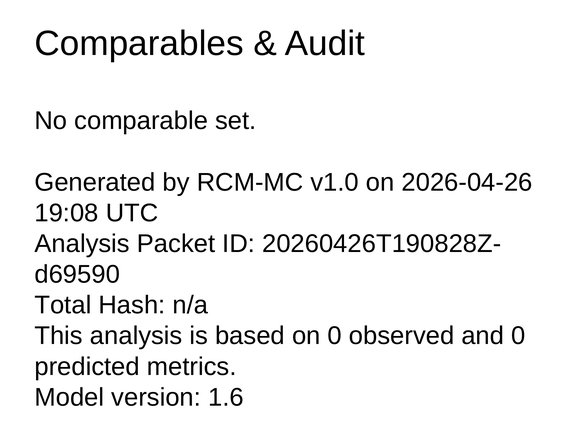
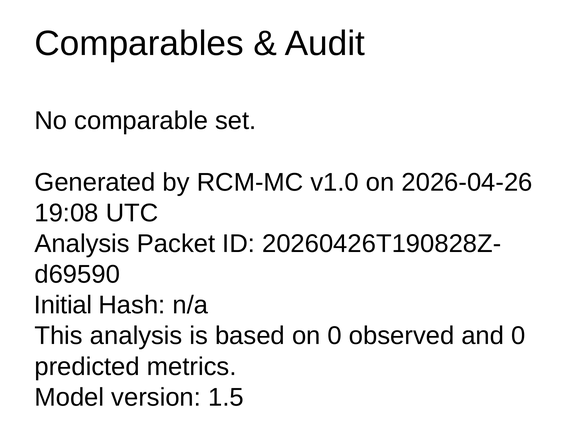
Total: Total -> Initial
1.6: 1.6 -> 1.5
